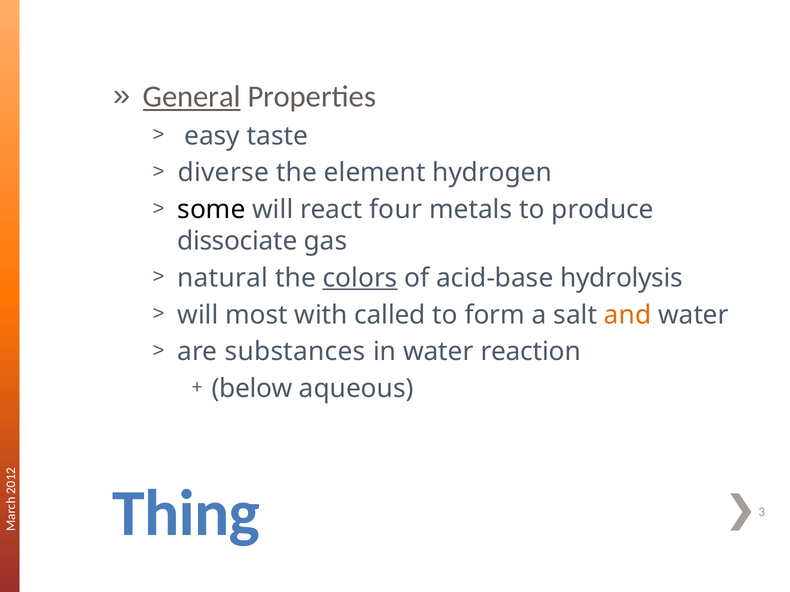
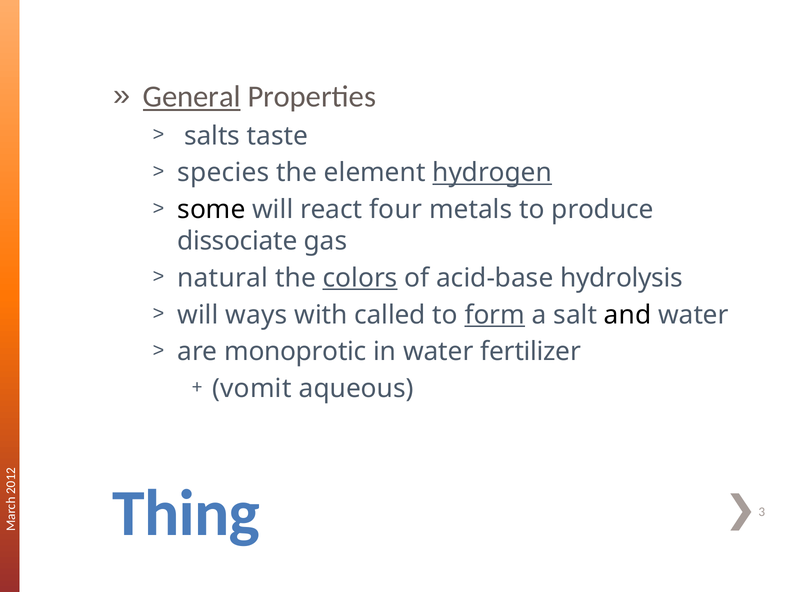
easy: easy -> salts
diverse: diverse -> species
hydrogen underline: none -> present
most: most -> ways
form underline: none -> present
and colour: orange -> black
substances: substances -> monoprotic
reaction: reaction -> fertilizer
below: below -> vomit
